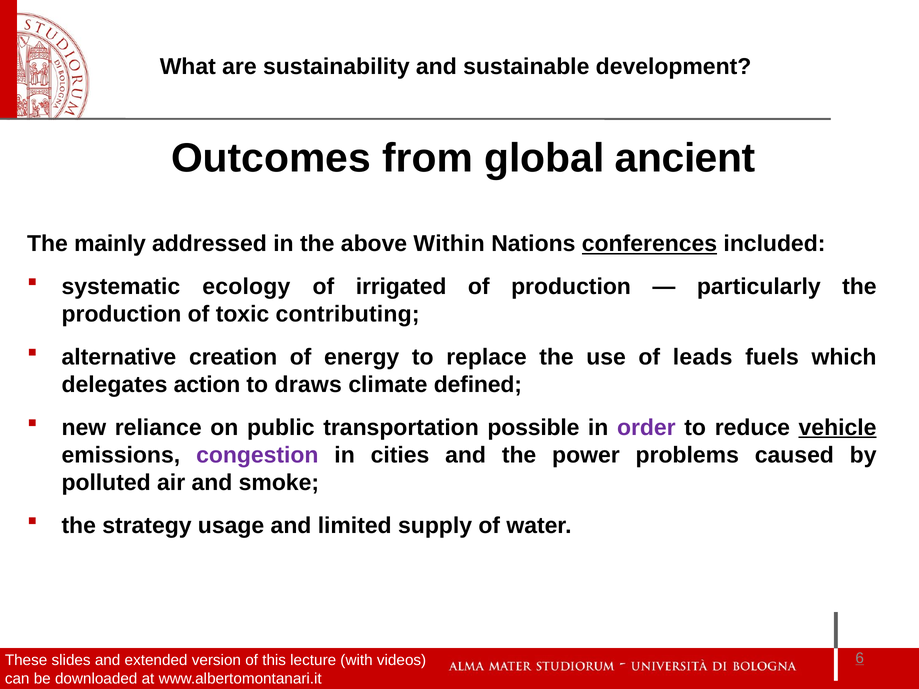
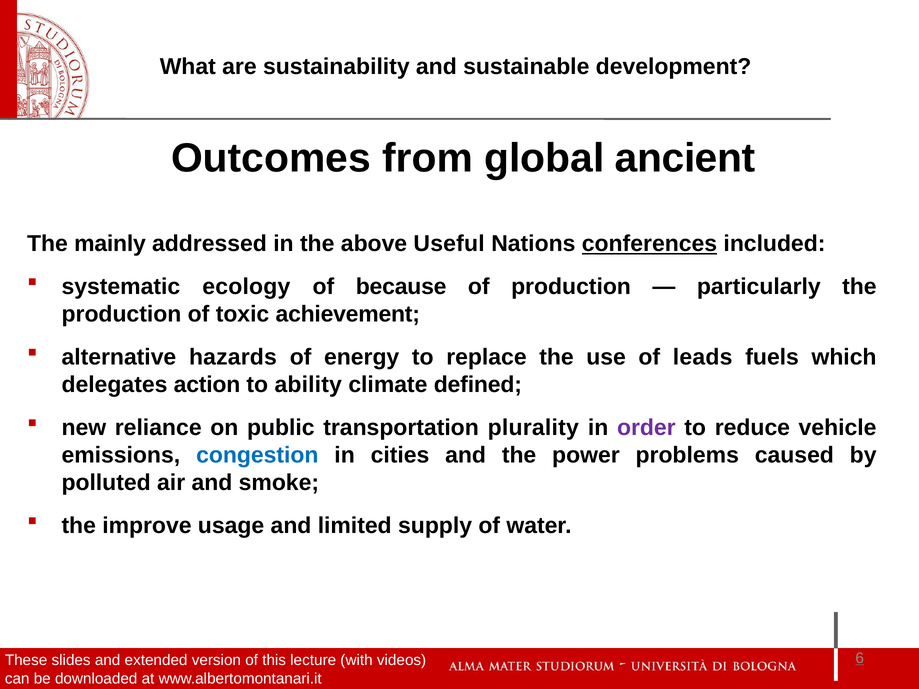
Within: Within -> Useful
irrigated: irrigated -> because
contributing: contributing -> achievement
creation: creation -> hazards
draws: draws -> ability
possible: possible -> plurality
vehicle underline: present -> none
congestion colour: purple -> blue
strategy: strategy -> improve
